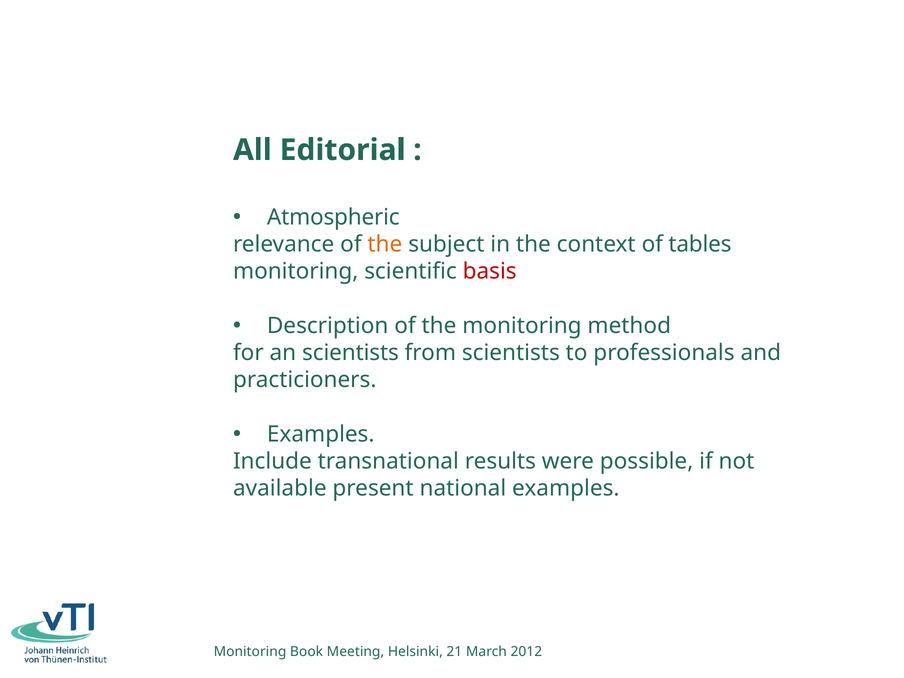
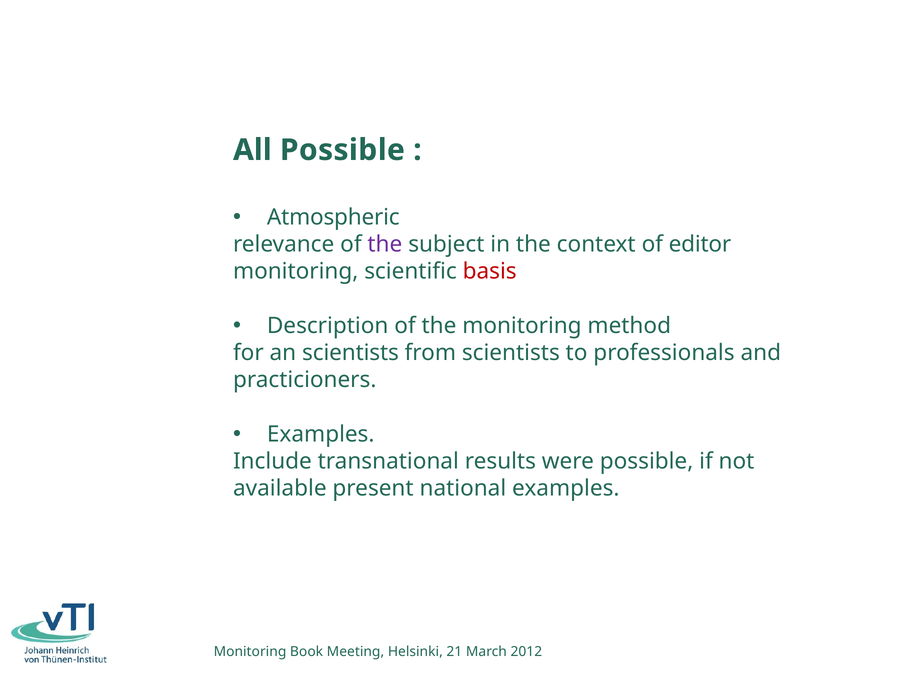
All Editorial: Editorial -> Possible
the at (385, 244) colour: orange -> purple
tables: tables -> editor
